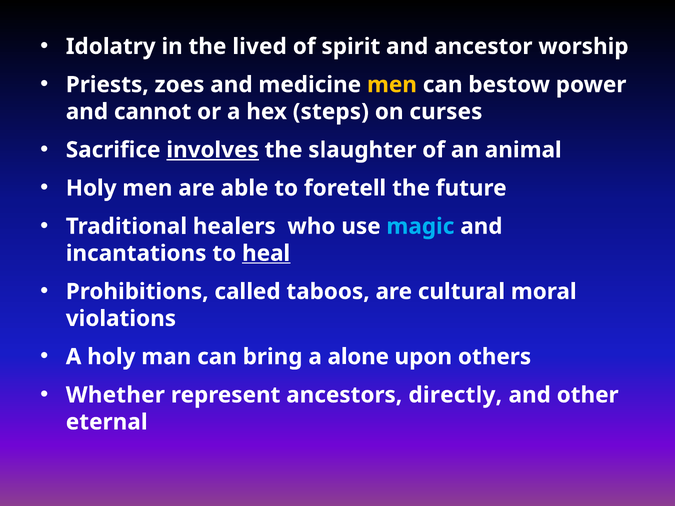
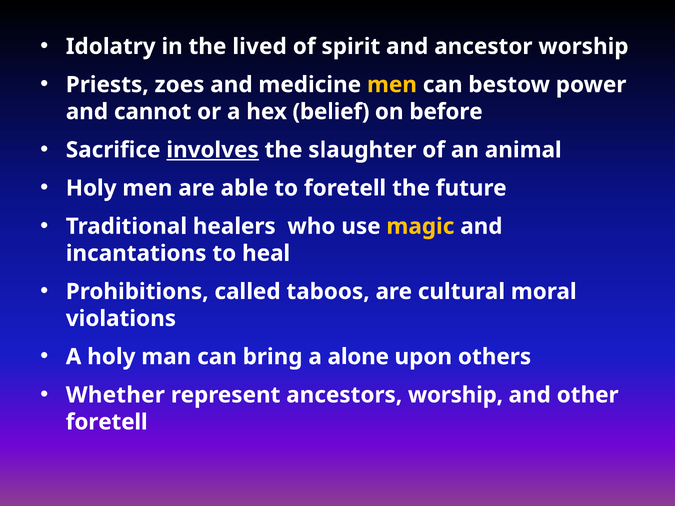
steps: steps -> belief
curses: curses -> before
magic colour: light blue -> yellow
heal underline: present -> none
ancestors directly: directly -> worship
eternal at (107, 422): eternal -> foretell
